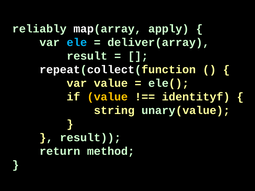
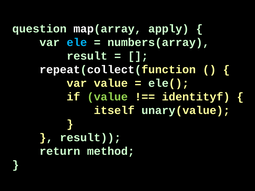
reliably: reliably -> question
deliver(array: deliver(array -> numbers(array
value at (107, 97) colour: yellow -> light green
string: string -> itself
